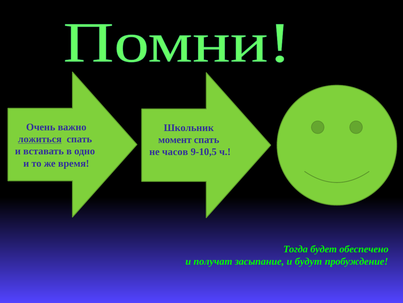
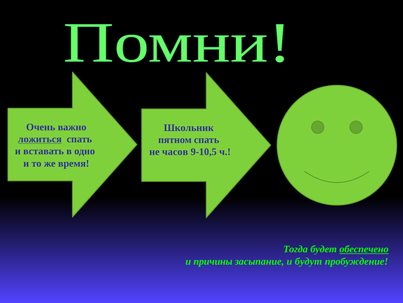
момент: момент -> пятном
обеспечено underline: none -> present
получат: получат -> причины
